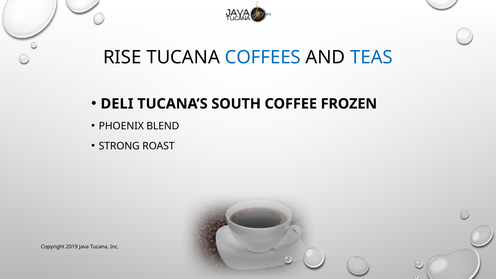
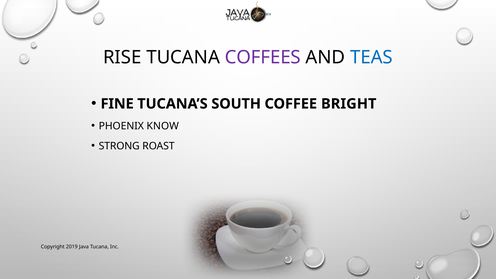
COFFEES colour: blue -> purple
DELI: DELI -> FINE
FROZEN: FROZEN -> BRIGHT
BLEND: BLEND -> KNOW
